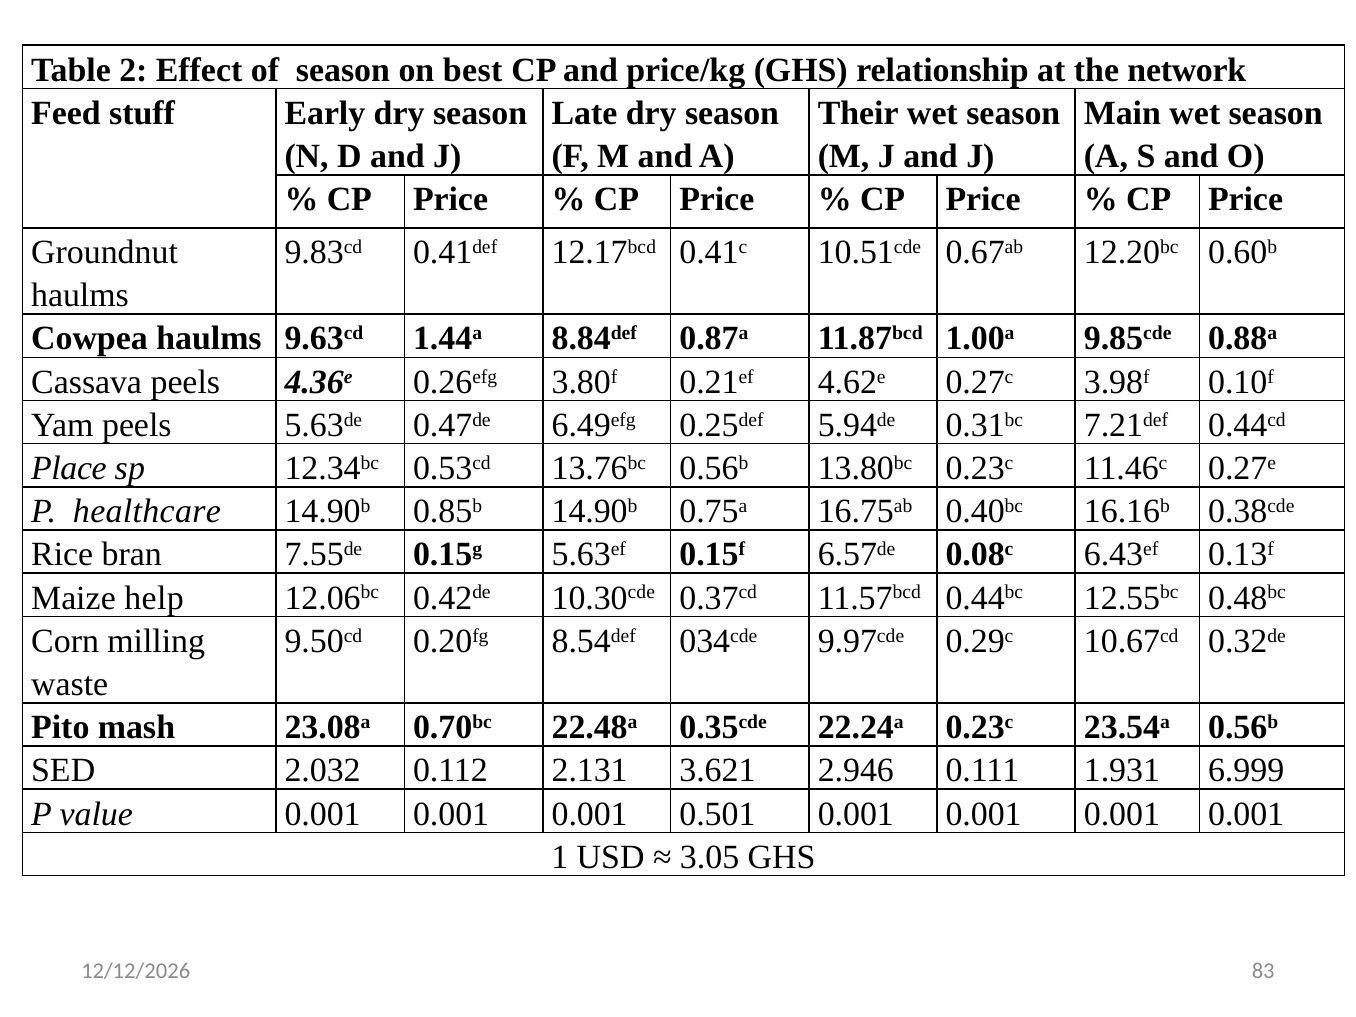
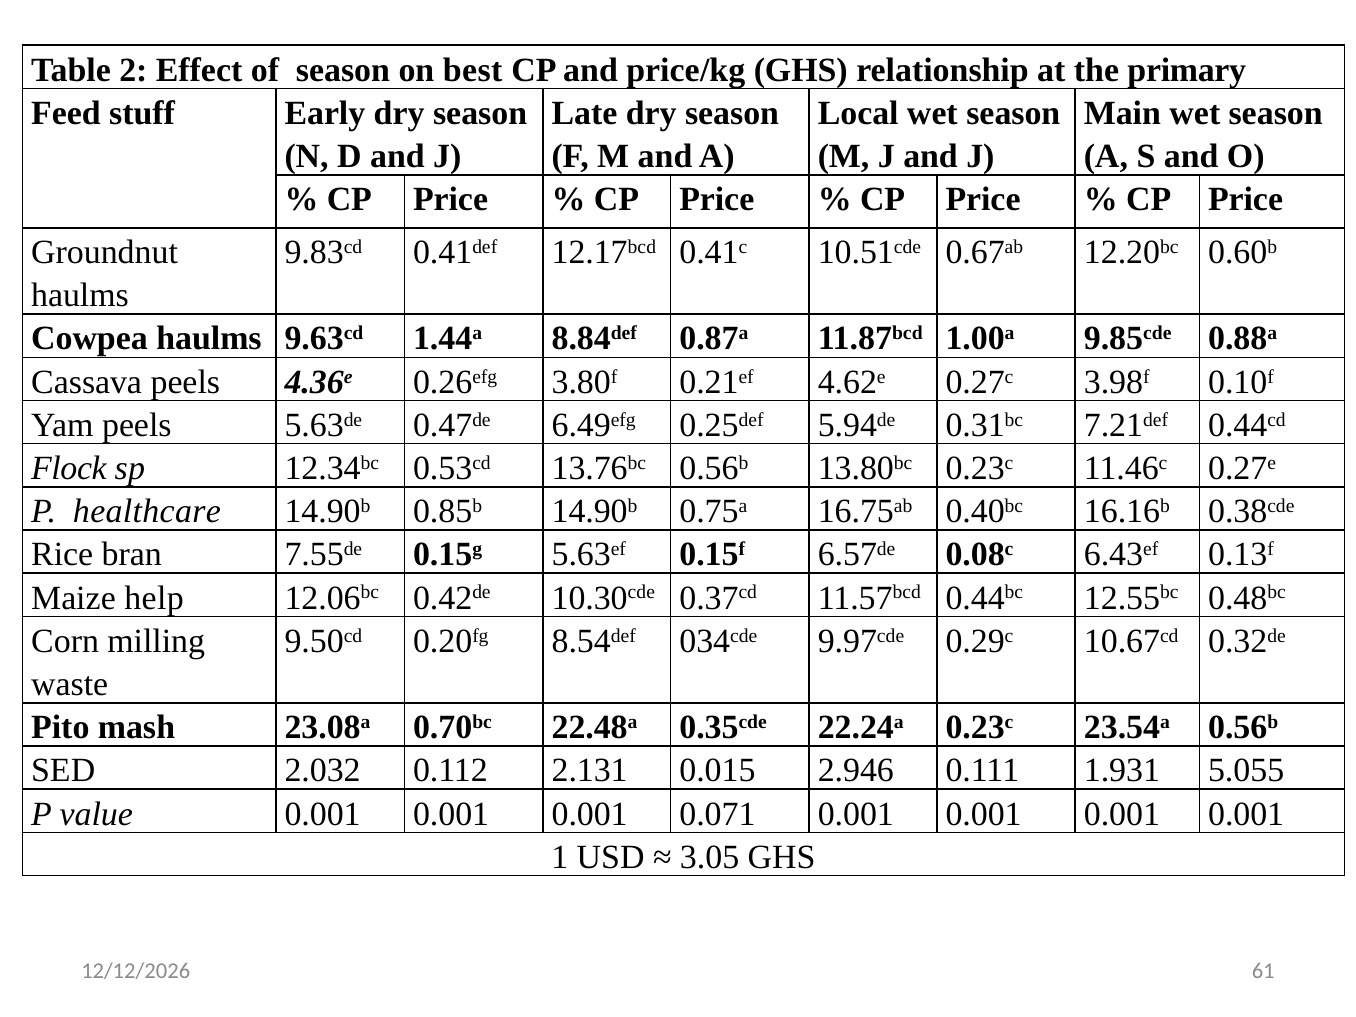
network: network -> primary
Their: Their -> Local
Place: Place -> Flock
3.621: 3.621 -> 0.015
6.999: 6.999 -> 5.055
0.501: 0.501 -> 0.071
83: 83 -> 61
